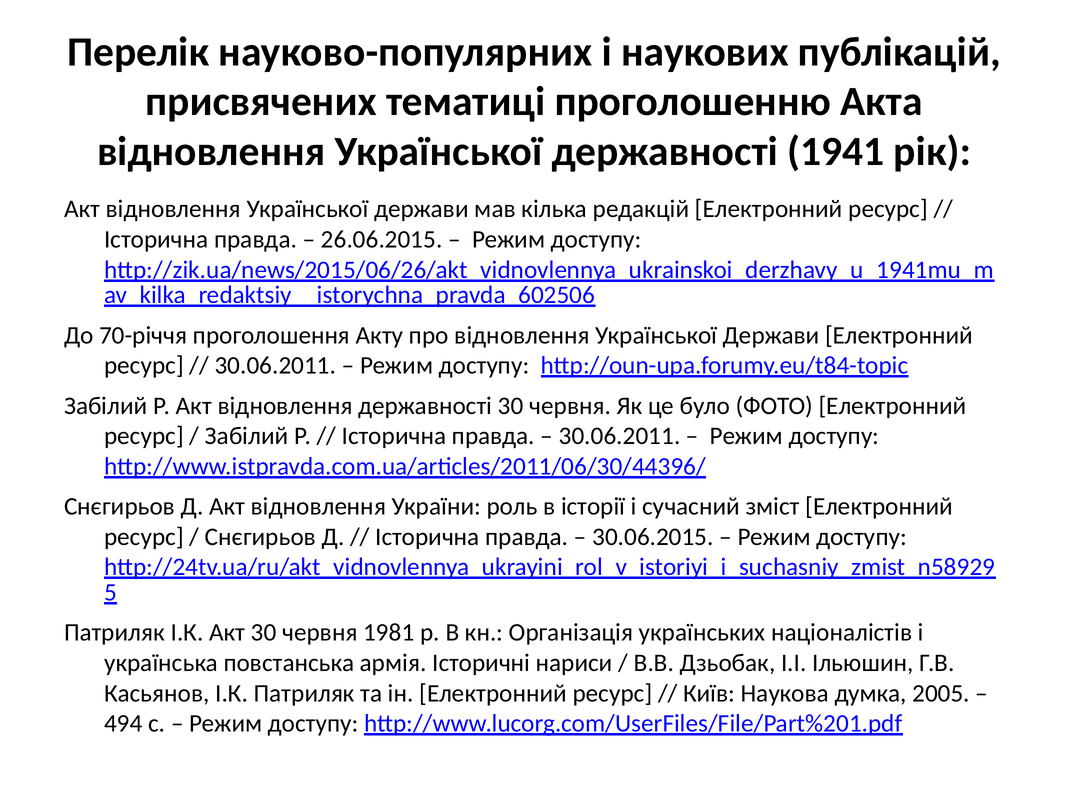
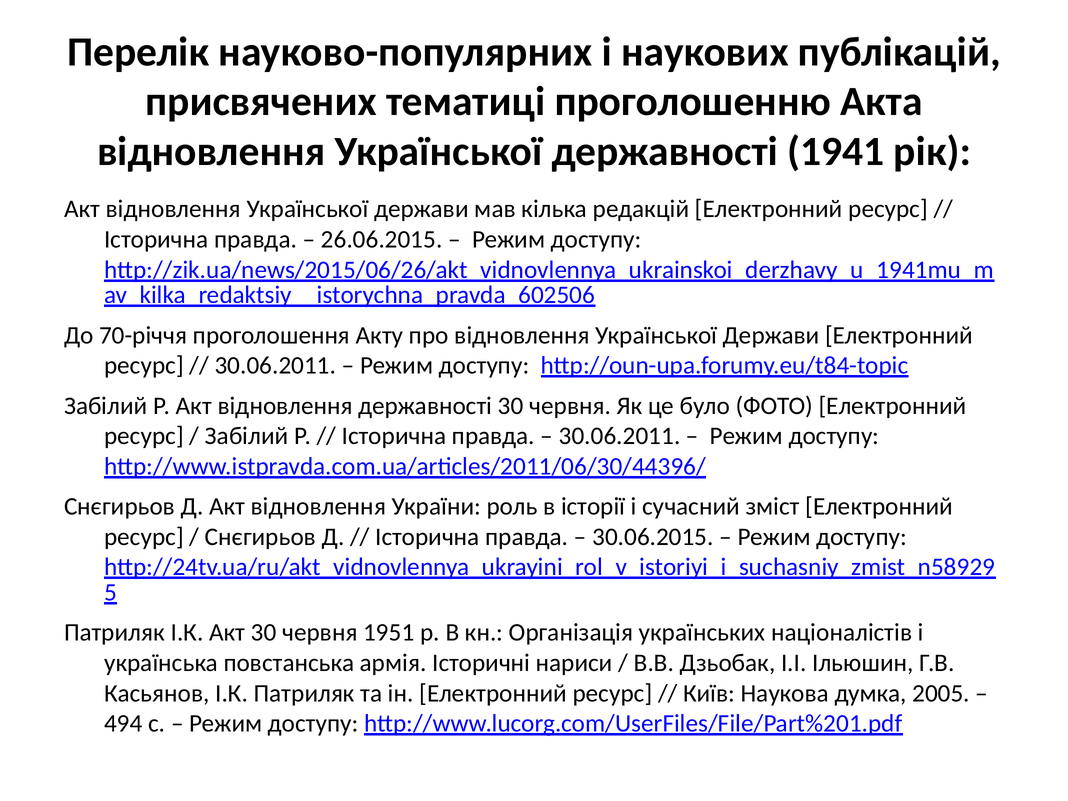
1981: 1981 -> 1951
